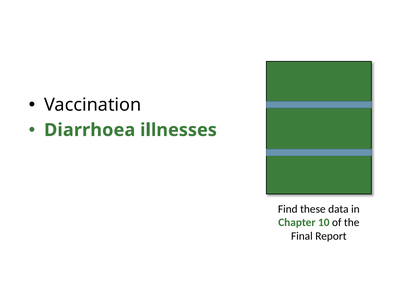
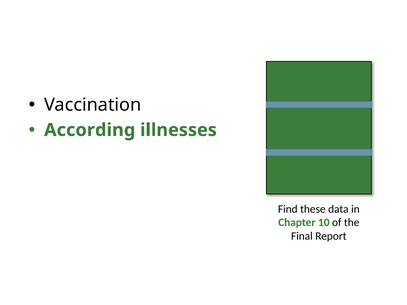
Diarrhoea: Diarrhoea -> According
